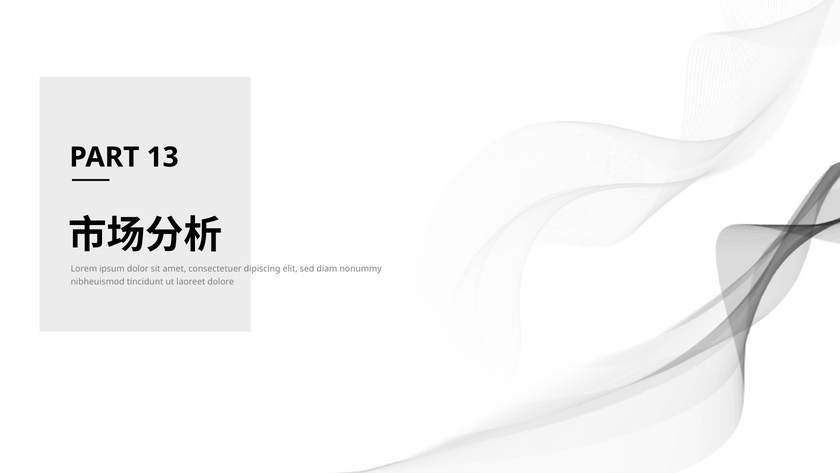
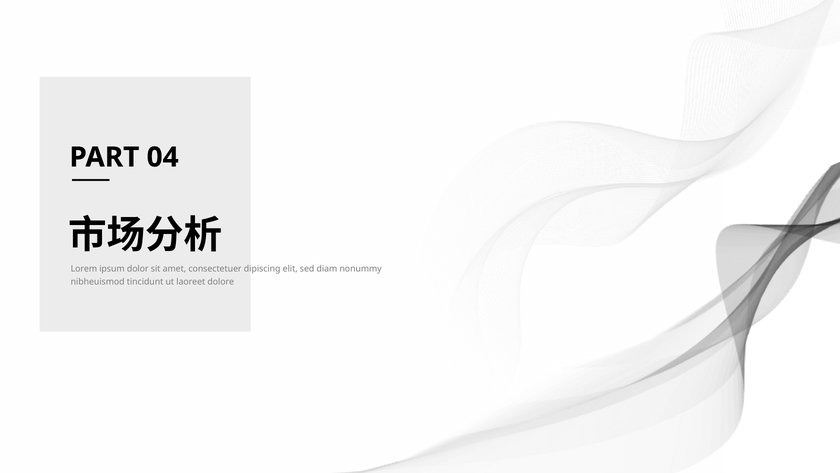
13: 13 -> 04
